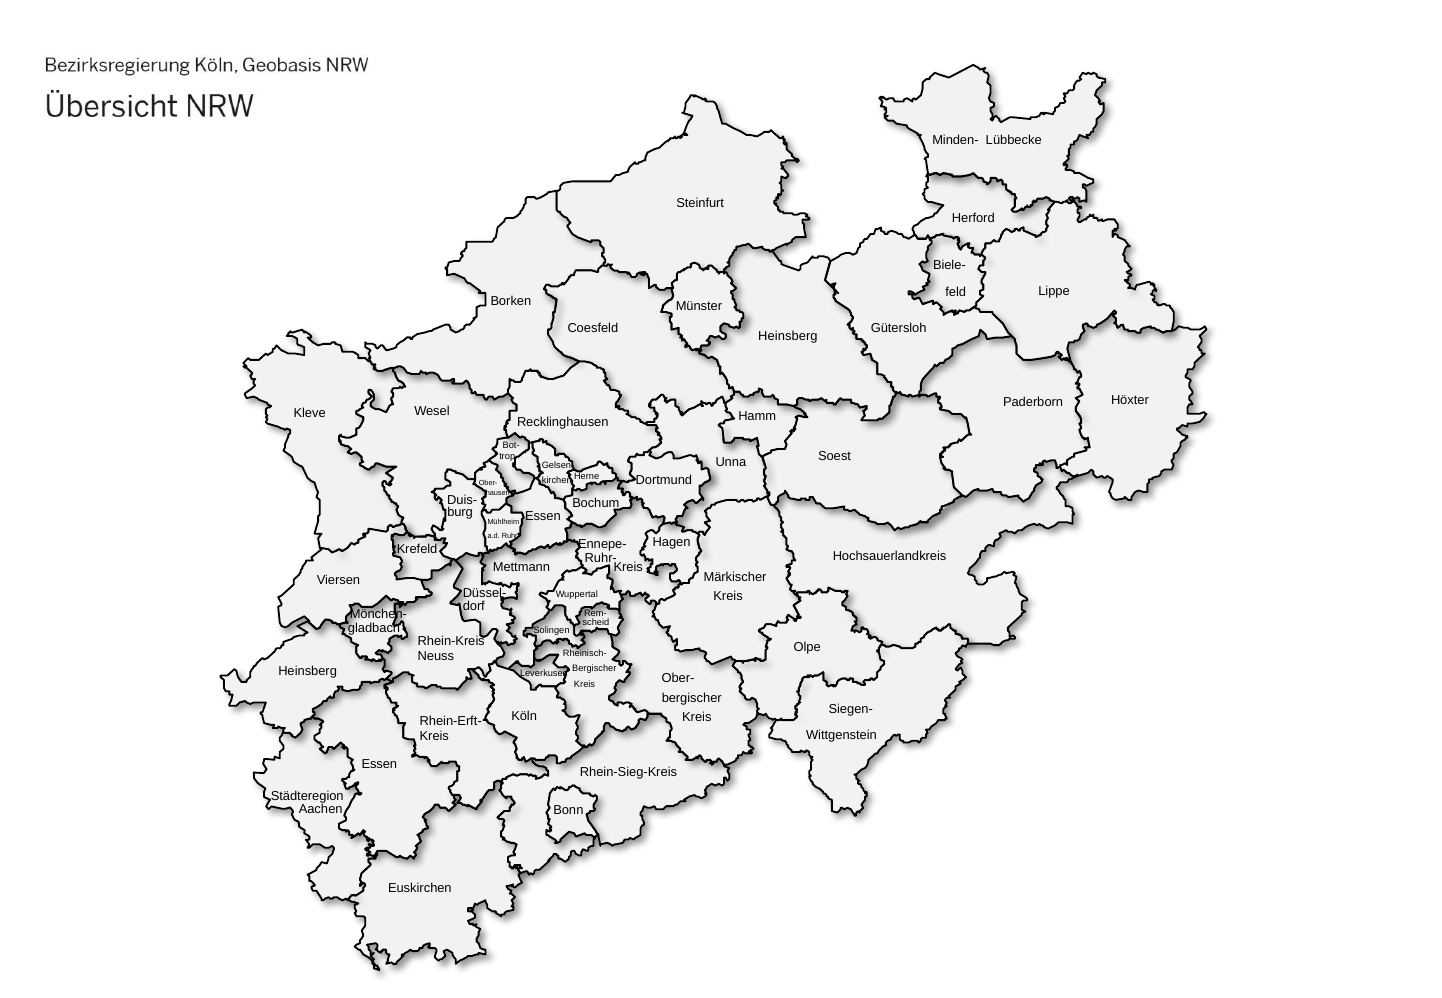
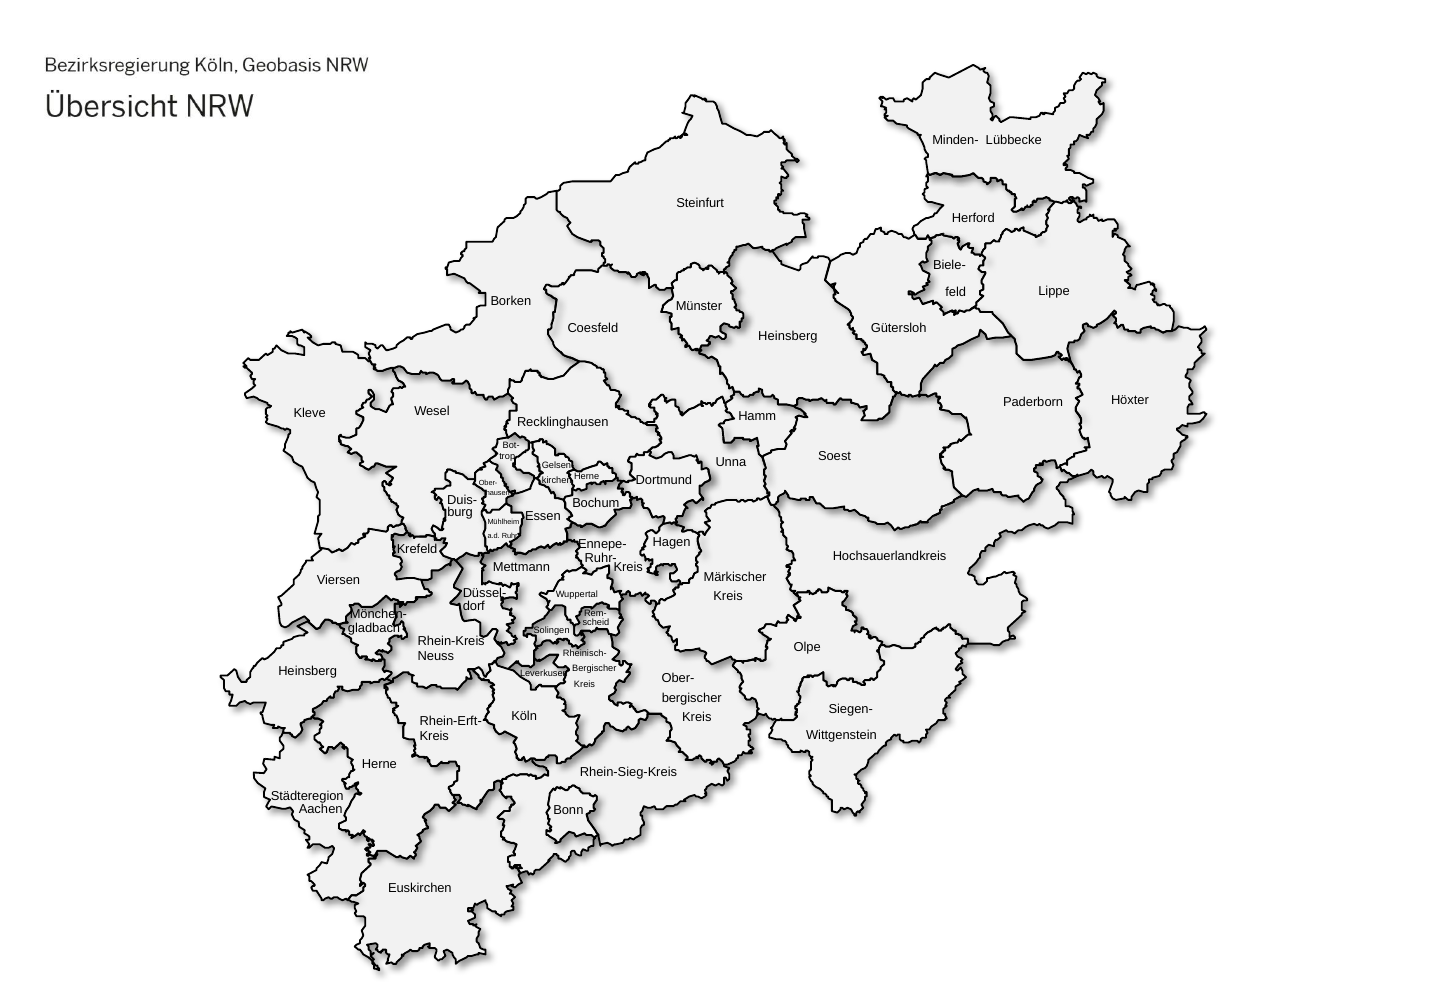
Essen at (379, 764): Essen -> Herne
